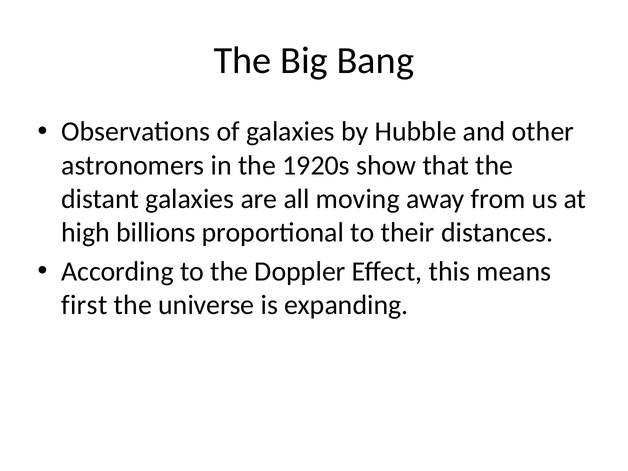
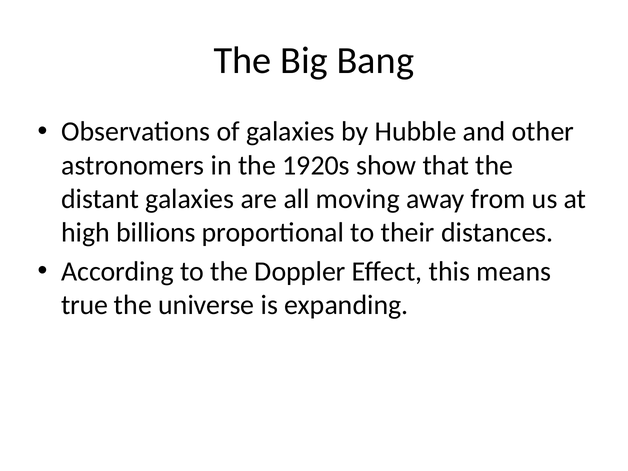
first: first -> true
